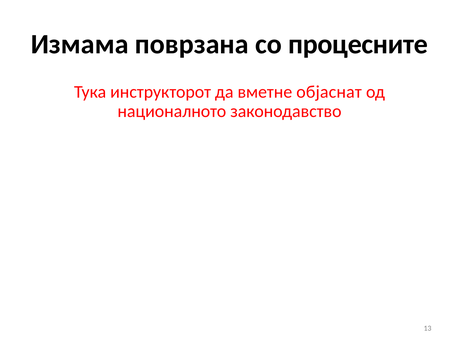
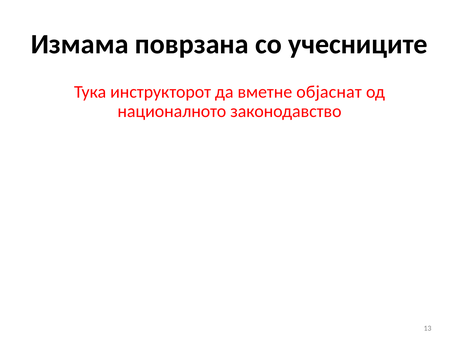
процесните: процесните -> учесниците
